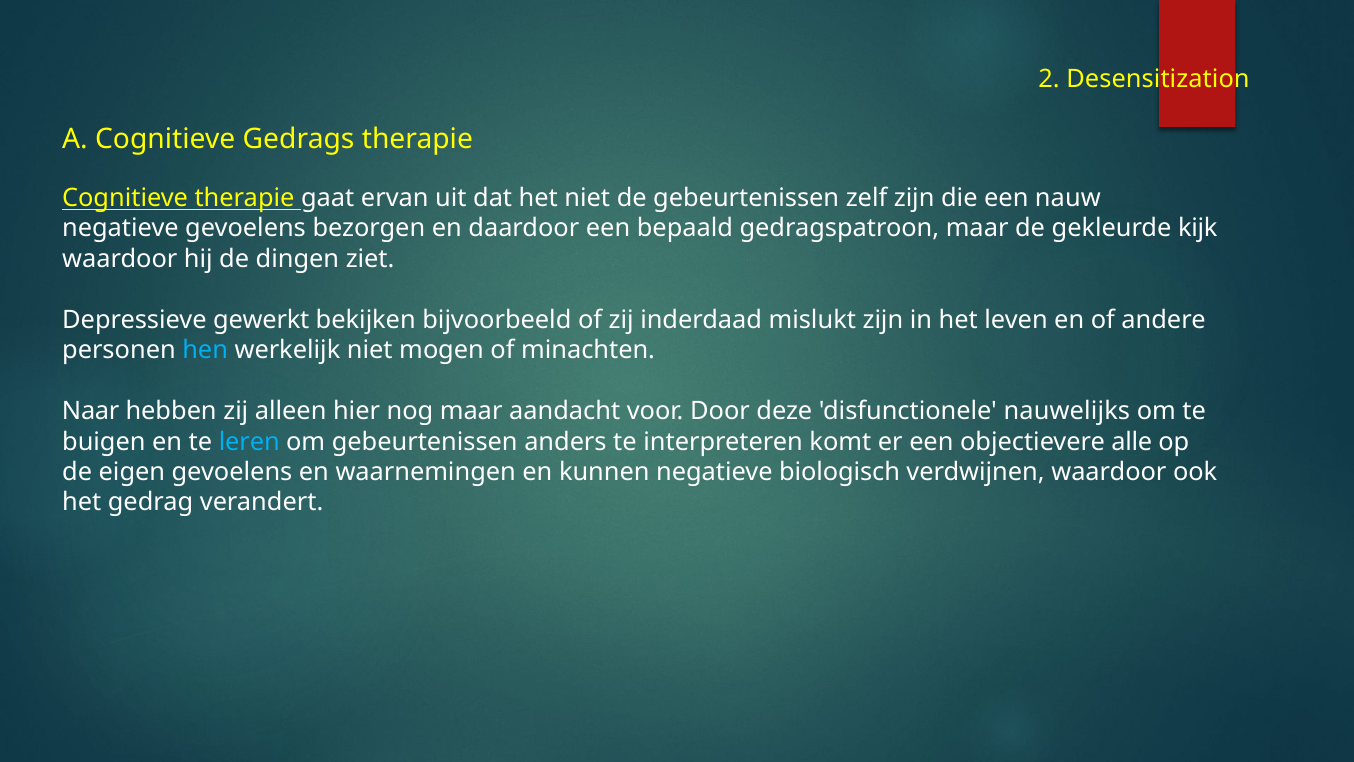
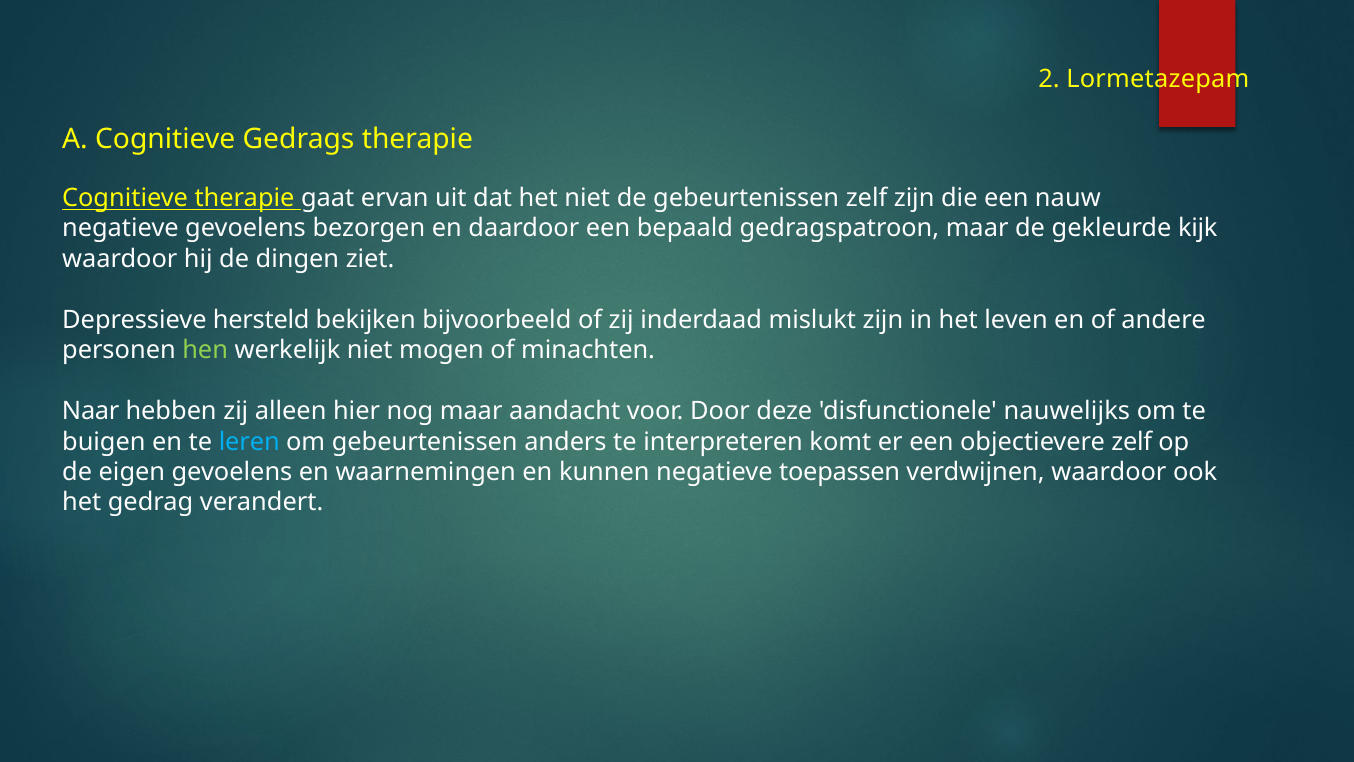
Desensitization: Desensitization -> Lormetazepam
gewerkt: gewerkt -> hersteld
hen colour: light blue -> light green
objectievere alle: alle -> zelf
biologisch: biologisch -> toepassen
